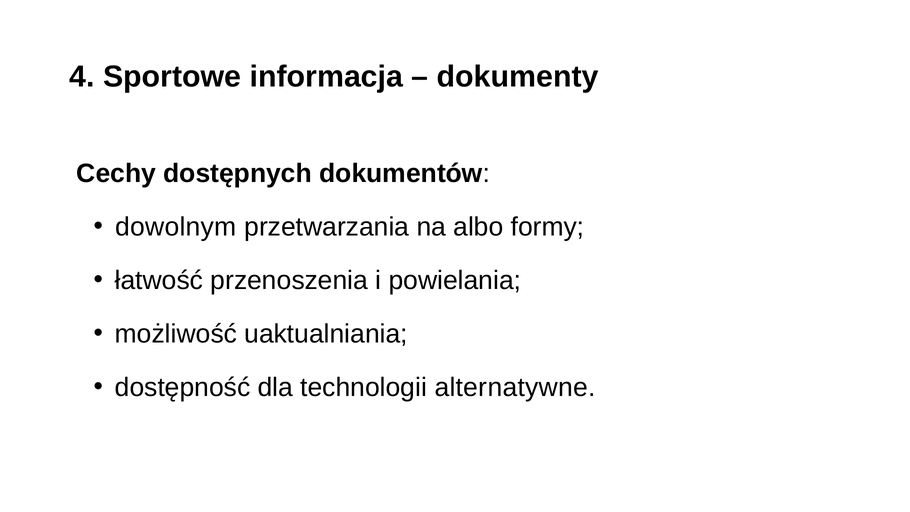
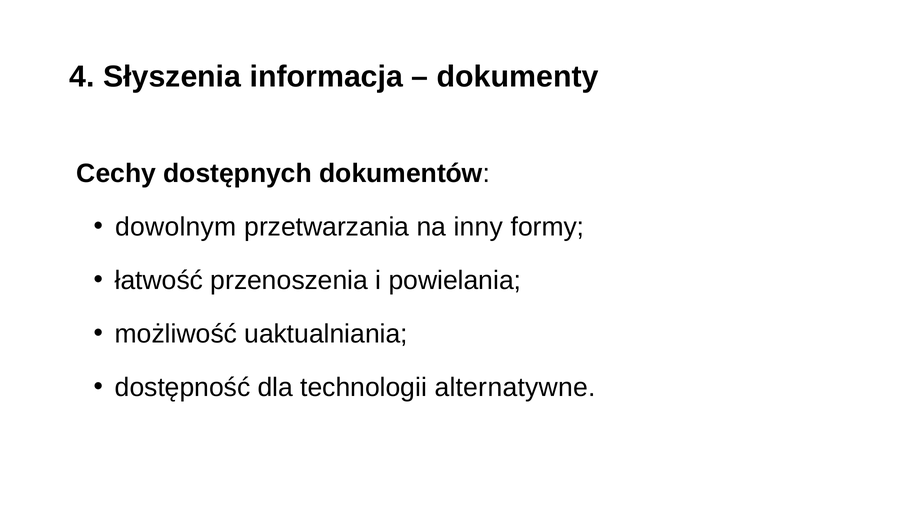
Sportowe: Sportowe -> Słyszenia
albo: albo -> inny
